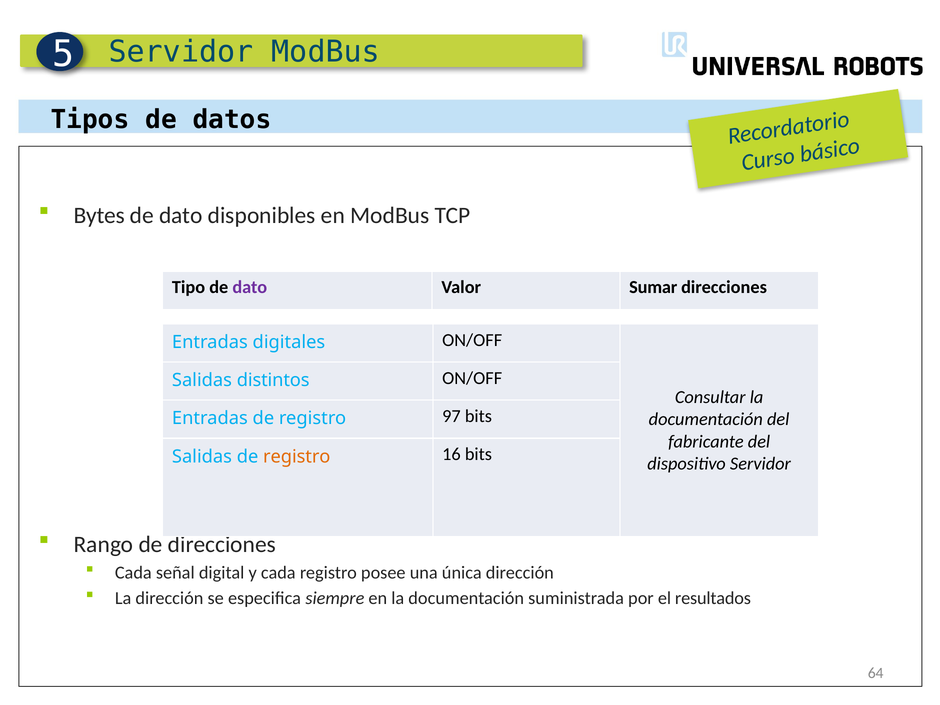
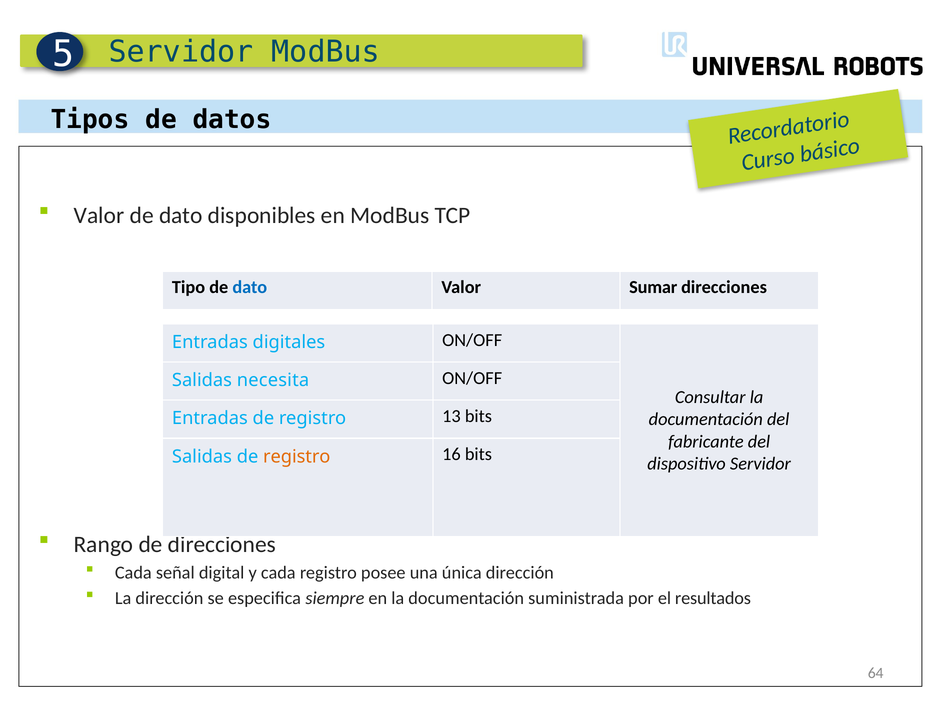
Bytes at (99, 215): Bytes -> Valor
dato at (250, 287) colour: purple -> blue
distintos: distintos -> necesita
97: 97 -> 13
